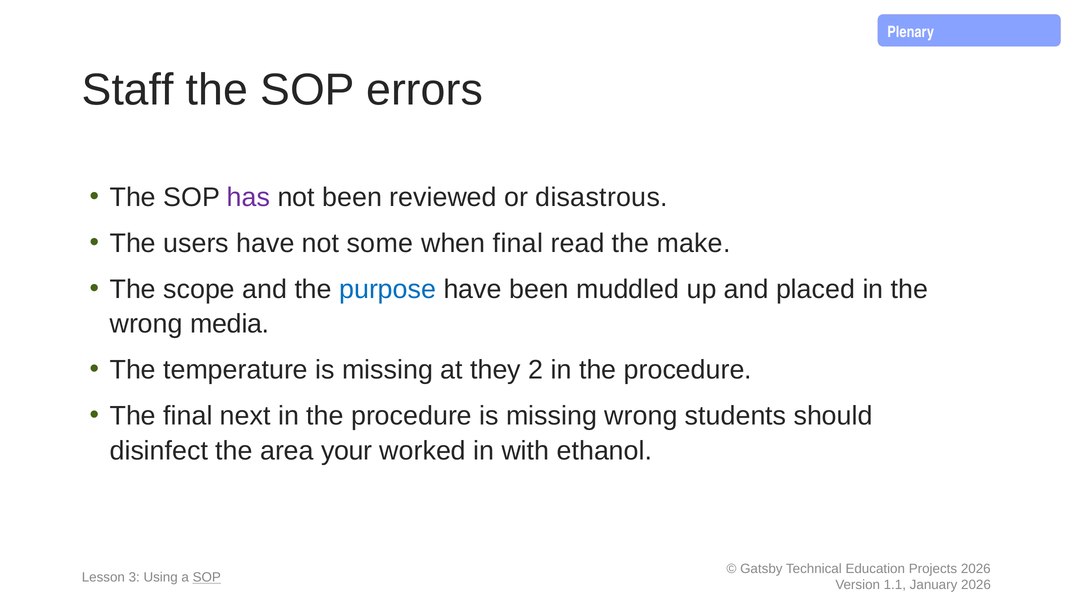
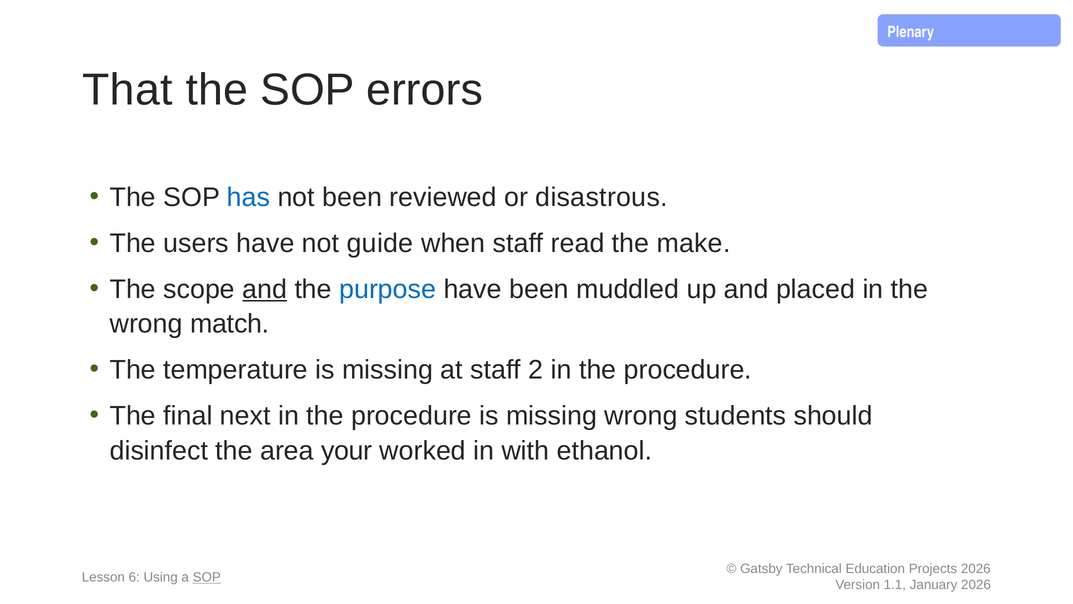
Staff: Staff -> That
has colour: purple -> blue
some: some -> guide
when final: final -> staff
and at (265, 289) underline: none -> present
media: media -> match
at they: they -> staff
3: 3 -> 6
